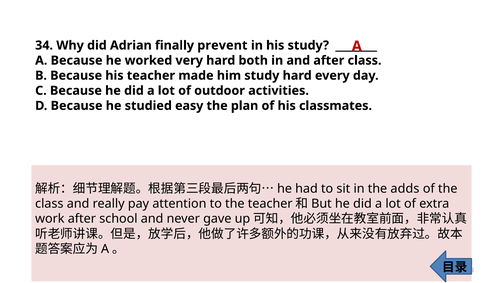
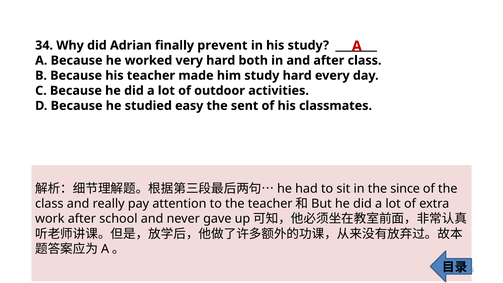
plan: plan -> sent
adds: adds -> since
